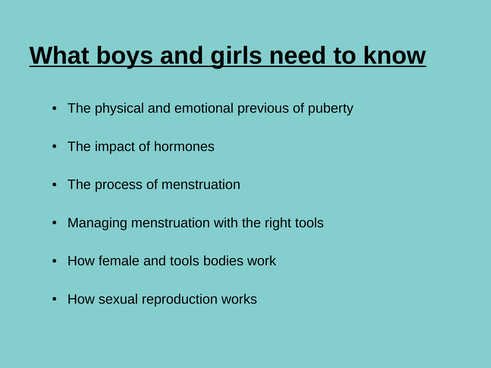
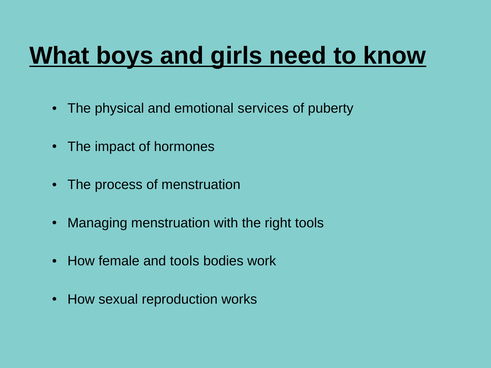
previous: previous -> services
